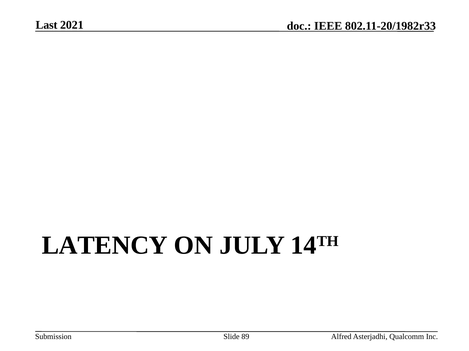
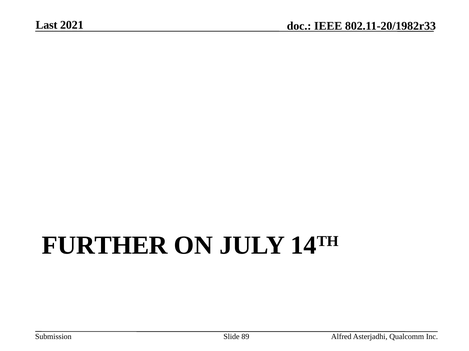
LATENCY: LATENCY -> FURTHER
